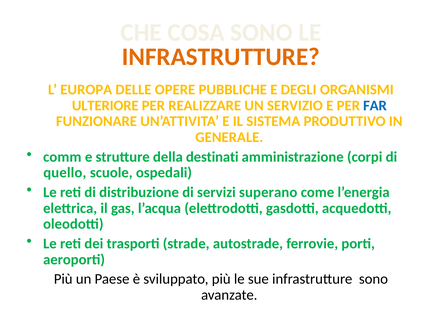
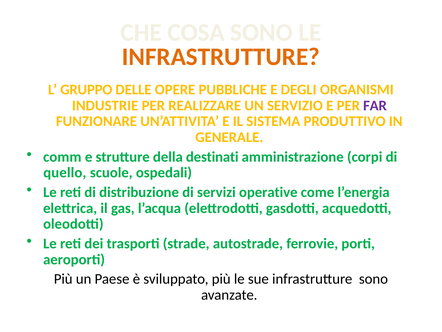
EUROPA: EUROPA -> GRUPPO
ULTERIORE: ULTERIORE -> INDUSTRIE
FAR colour: blue -> purple
superano: superano -> operative
